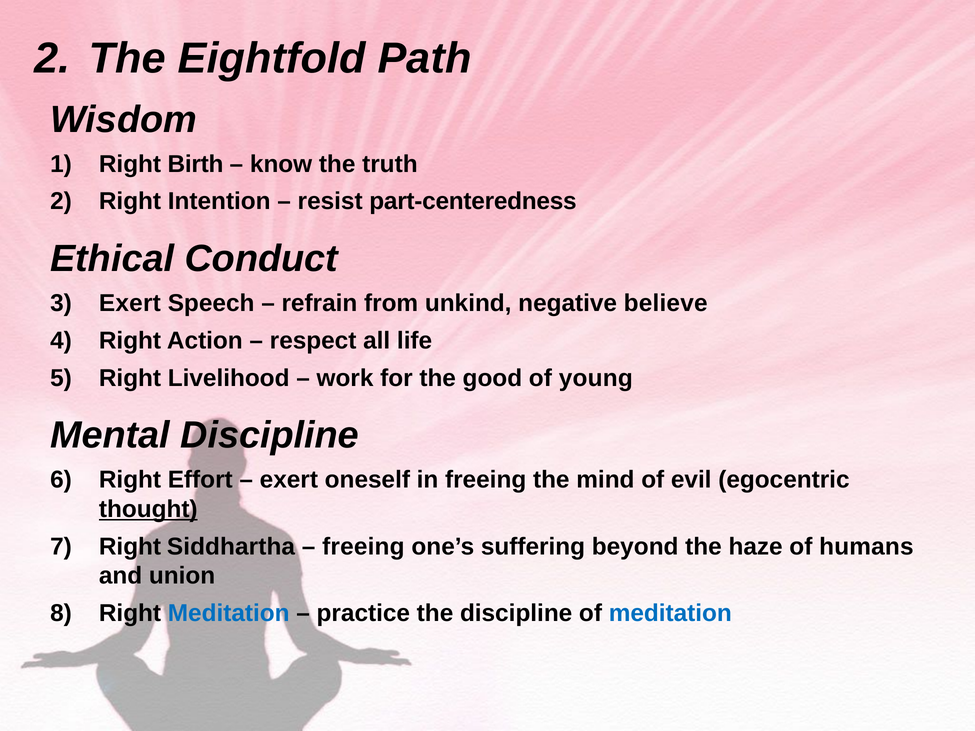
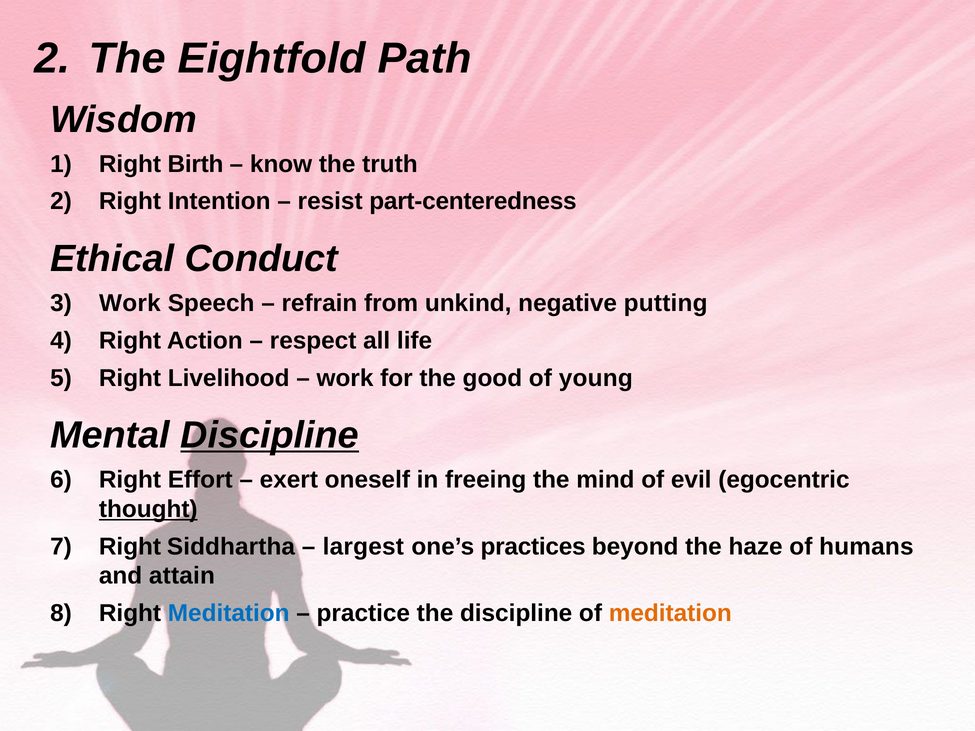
Exert at (130, 303): Exert -> Work
believe: believe -> putting
Discipline at (270, 435) underline: none -> present
freeing at (363, 547): freeing -> largest
suffering: suffering -> practices
union: union -> attain
meditation at (670, 613) colour: blue -> orange
